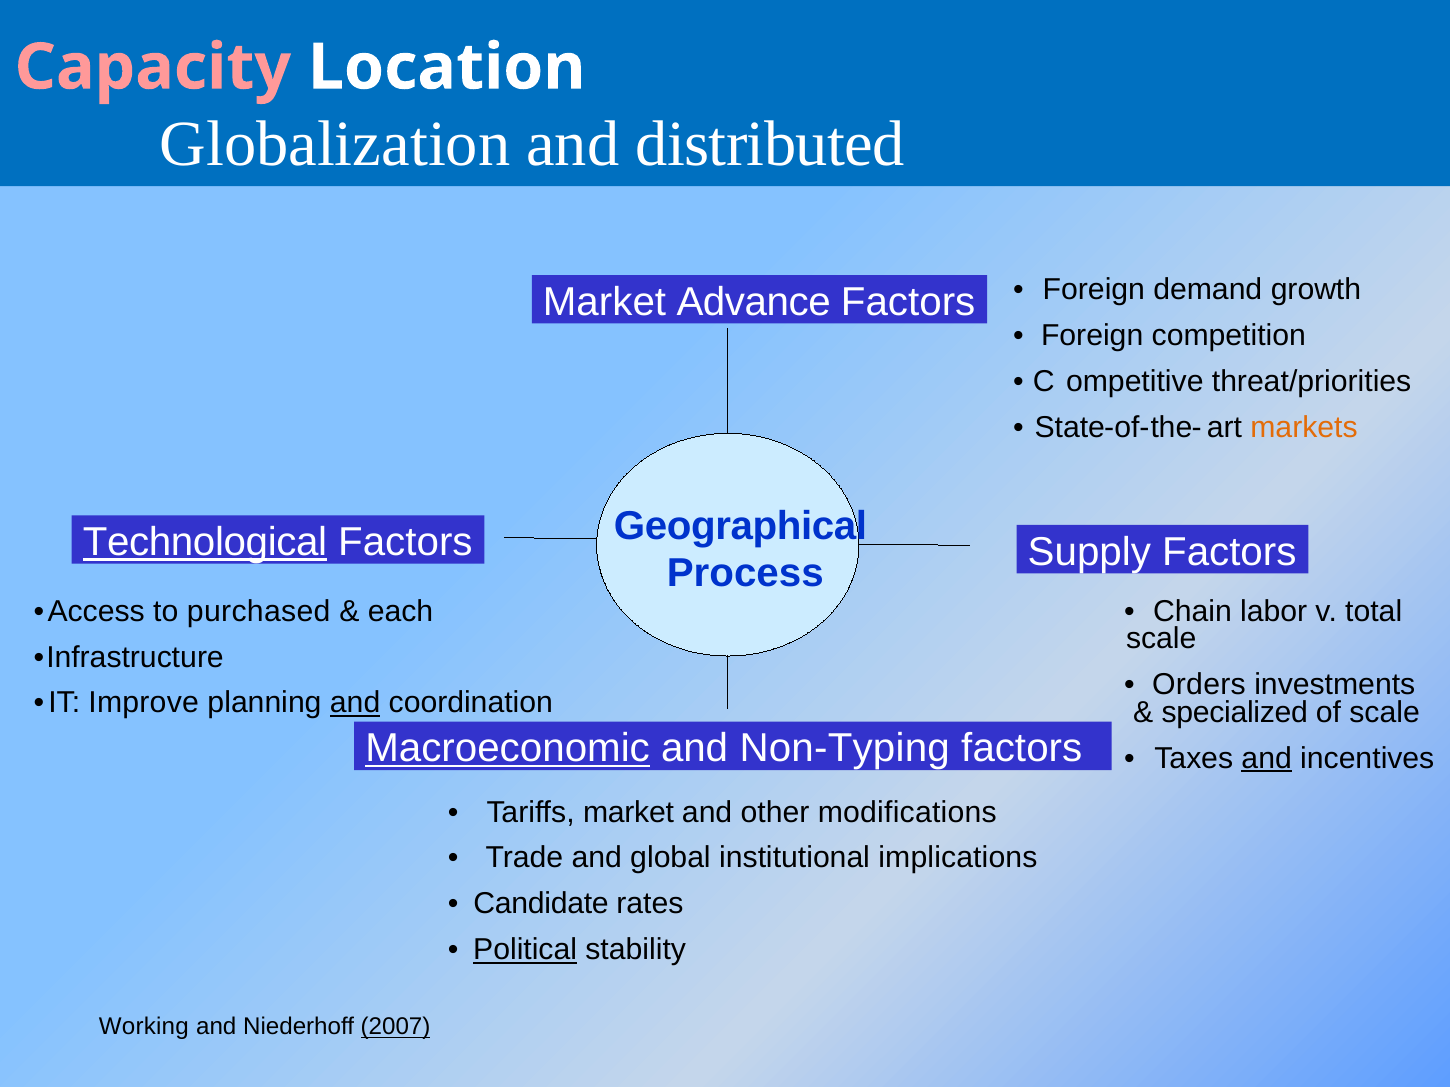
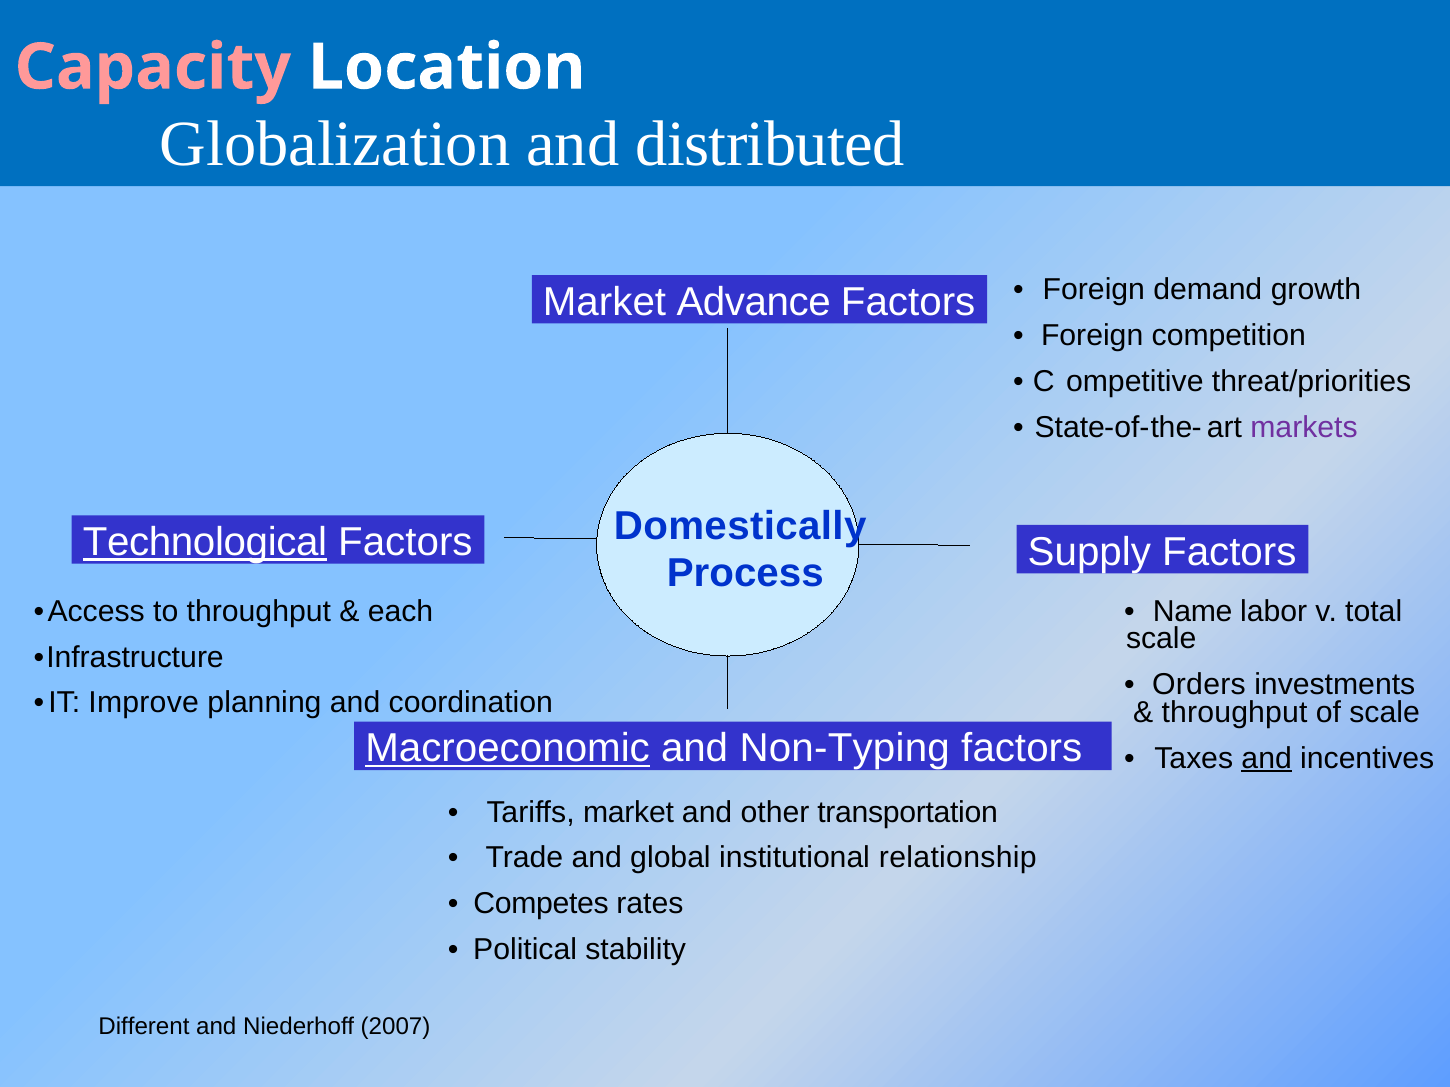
markets colour: orange -> purple
Geographical: Geographical -> Domestically
to purchased: purchased -> throughput
Chain: Chain -> Name
and at (355, 703) underline: present -> none
specialized at (1235, 713): specialized -> throughput
modifications: modifications -> transportation
implications: implications -> relationship
Candidate: Candidate -> Competes
Political underline: present -> none
Working: Working -> Different
2007 underline: present -> none
